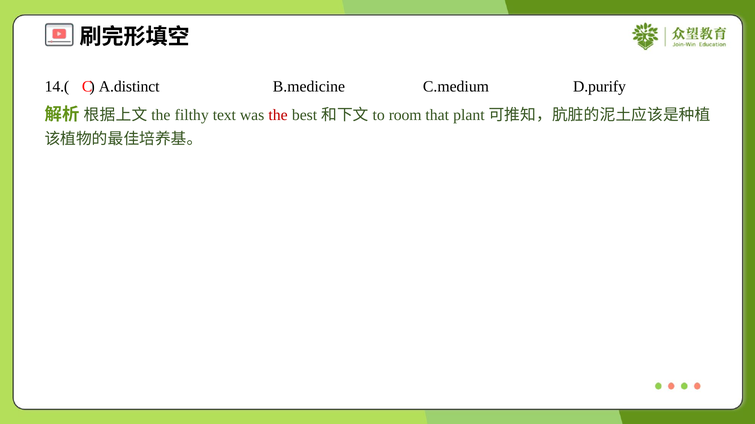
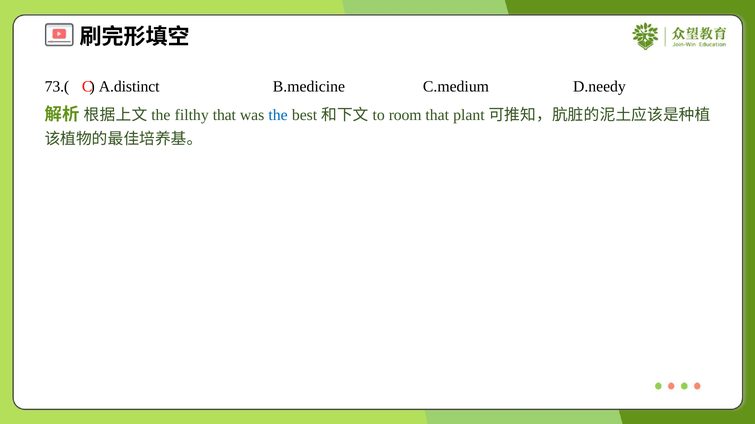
14.(: 14.( -> 73.(
D.purify: D.purify -> D.needy
filthy text: text -> that
the colour: red -> blue
